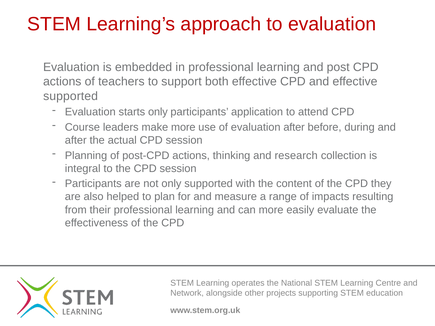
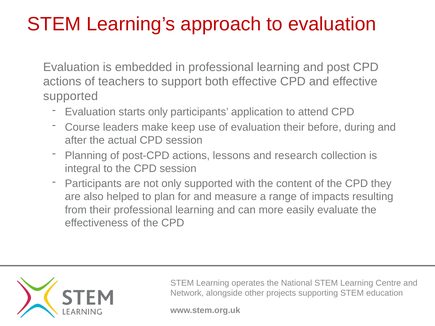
make more: more -> keep
evaluation after: after -> their
thinking: thinking -> lessons
